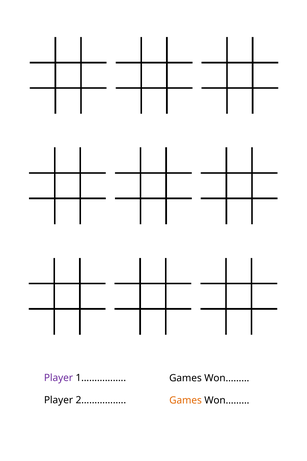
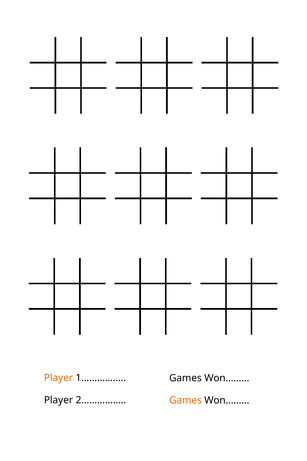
Player at (58, 377) colour: purple -> orange
